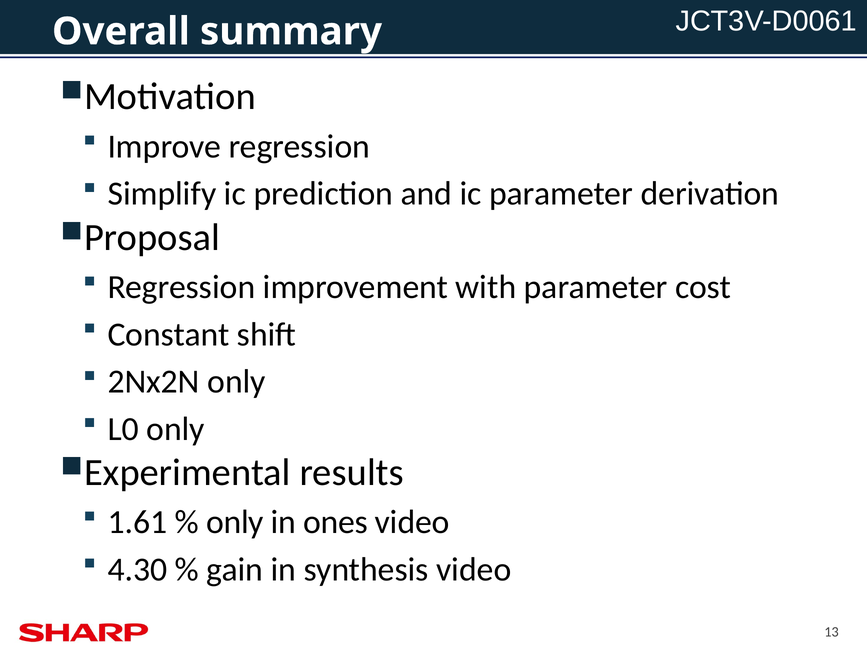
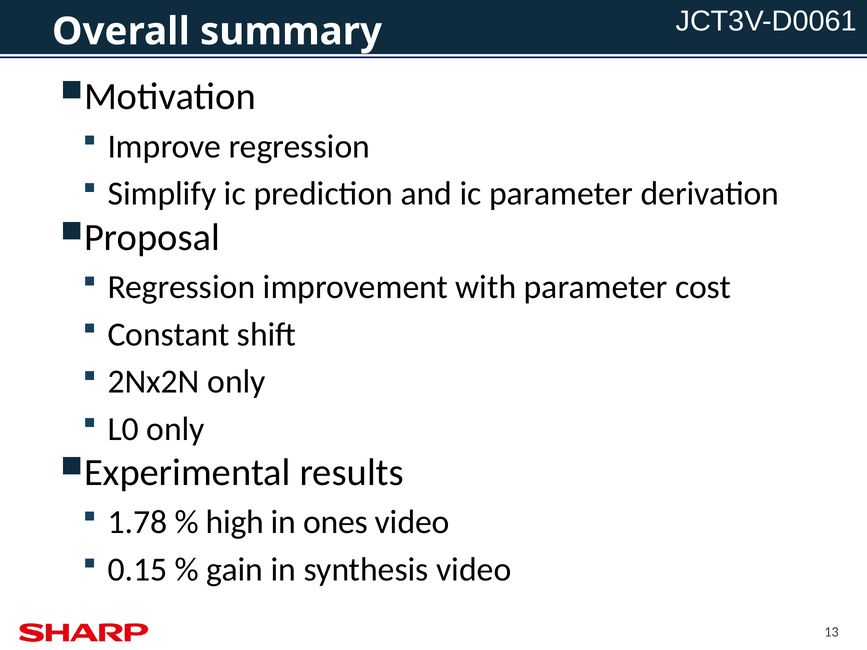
1.61: 1.61 -> 1.78
only at (235, 523): only -> high
4.30: 4.30 -> 0.15
